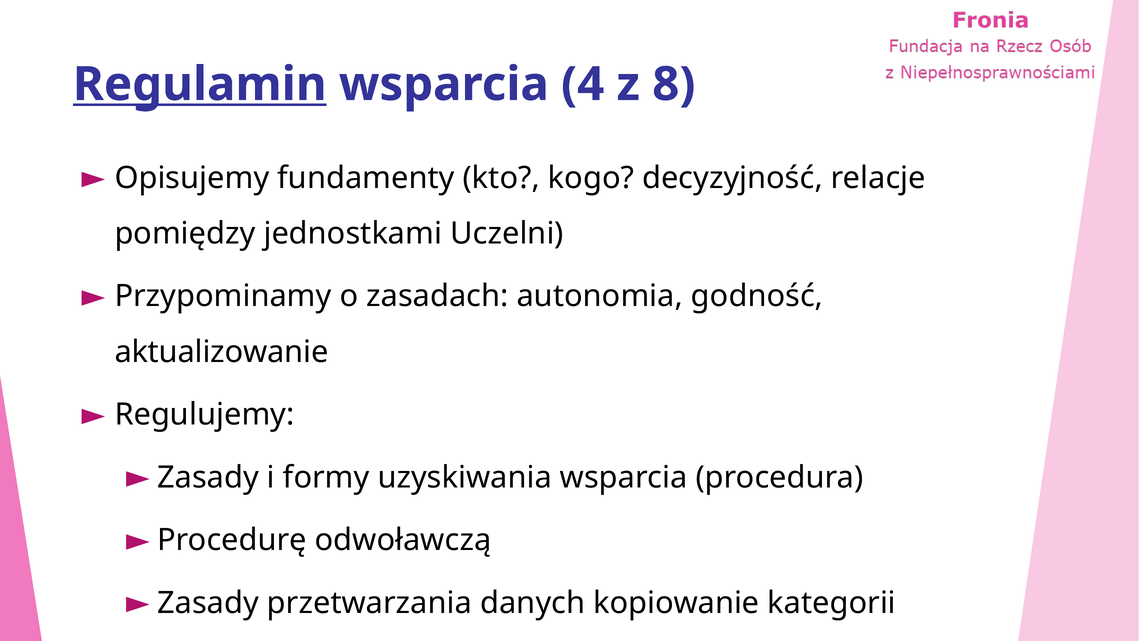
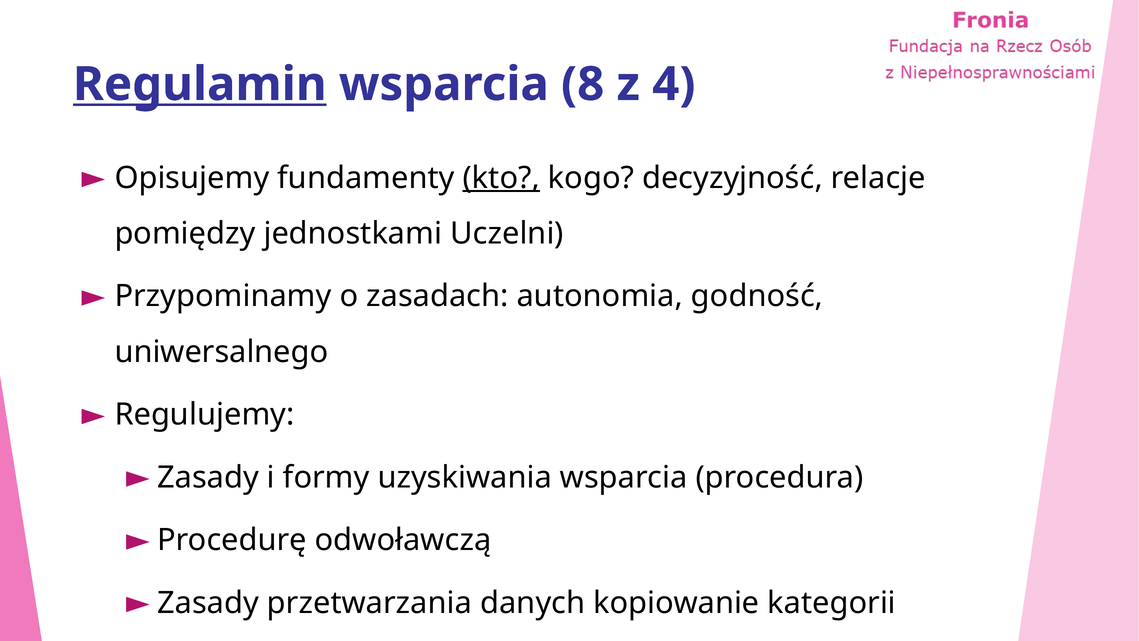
4: 4 -> 8
8: 8 -> 4
kto underline: none -> present
aktualizowanie: aktualizowanie -> uniwersalnego
